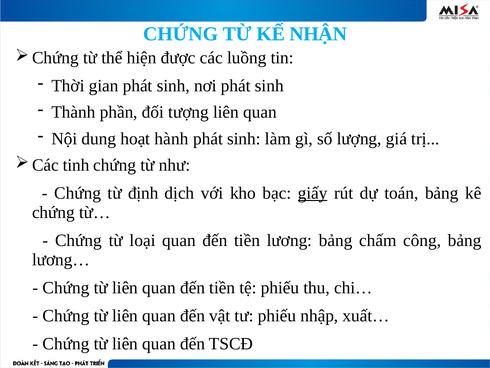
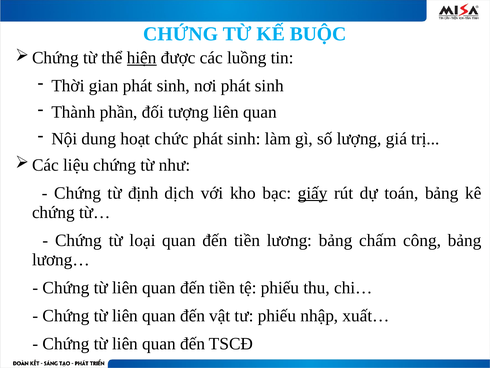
NHẬN: NHẬN -> BUỘC
hiện underline: none -> present
hành: hành -> chức
tinh: tinh -> liệu
